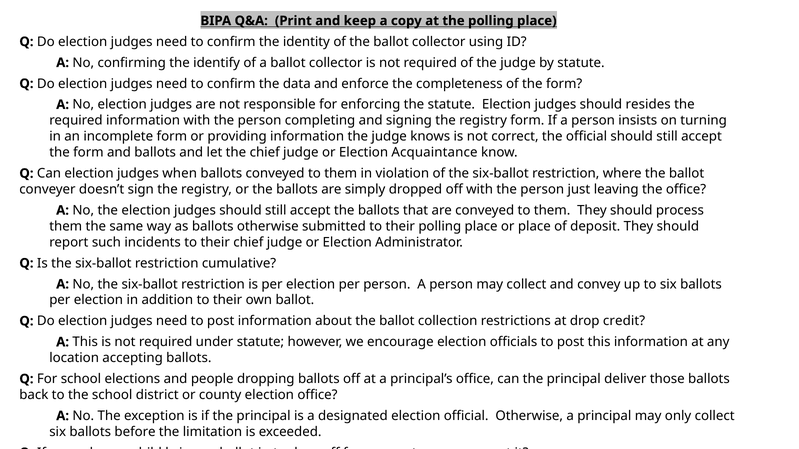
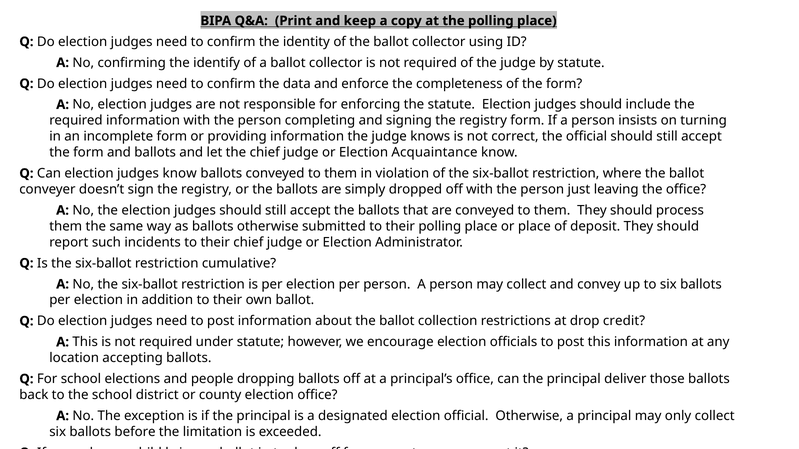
resides: resides -> include
judges when: when -> know
